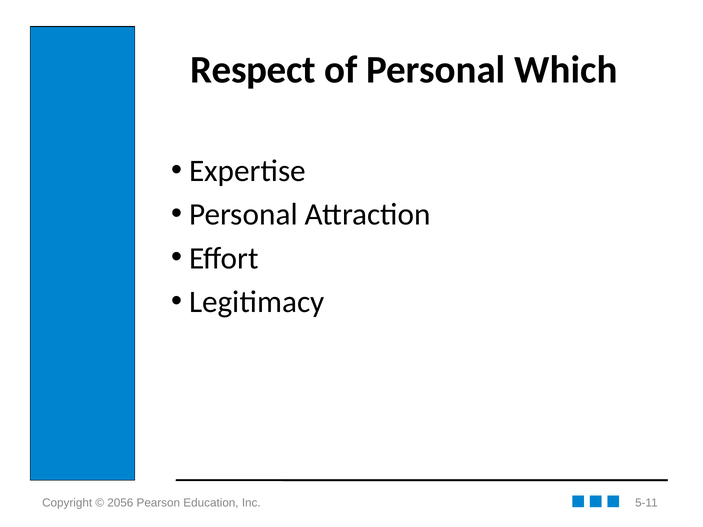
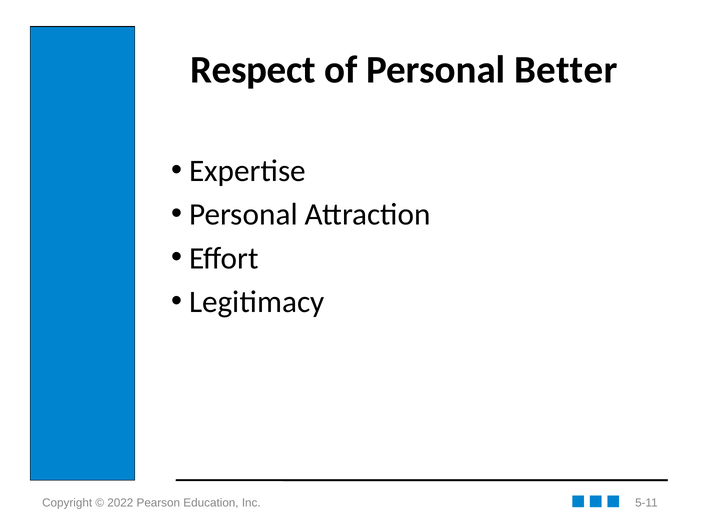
Which: Which -> Better
2056: 2056 -> 2022
